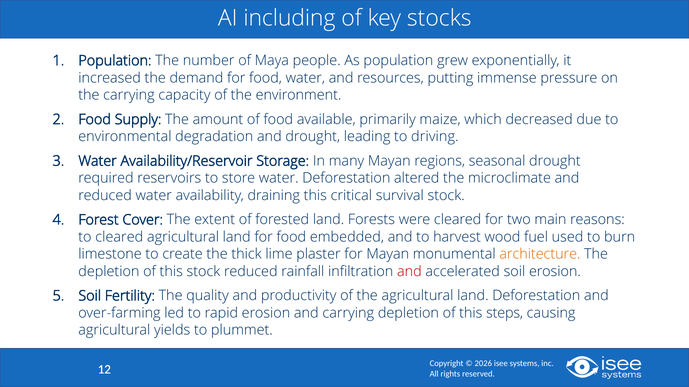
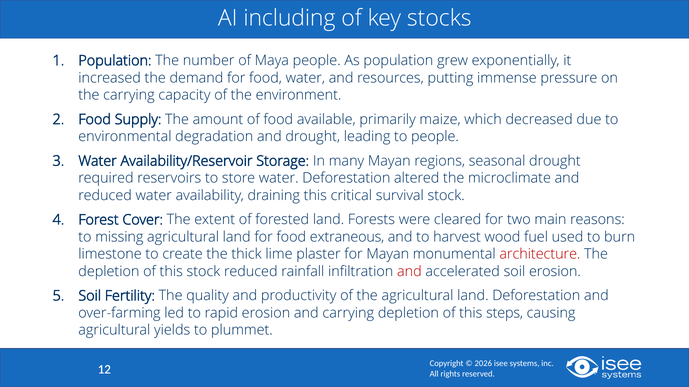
to driving: driving -> people
to cleared: cleared -> missing
embedded: embedded -> extraneous
architecture colour: orange -> red
